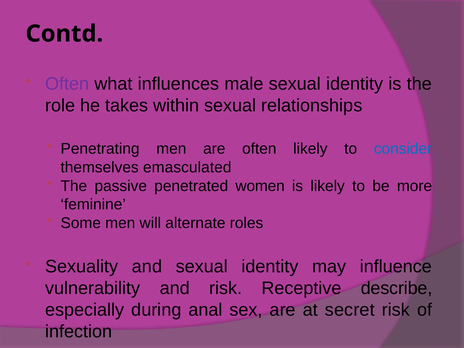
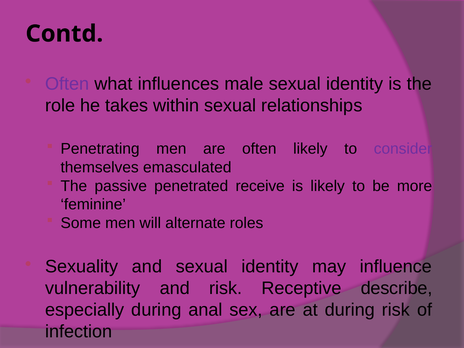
consider colour: blue -> purple
women: women -> receive
at secret: secret -> during
